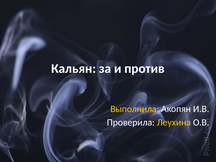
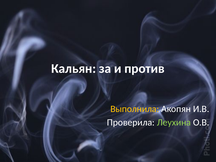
Леухина colour: yellow -> light green
